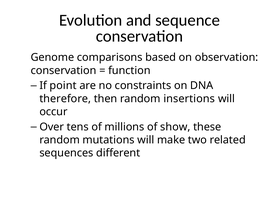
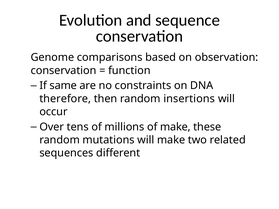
point: point -> same
of show: show -> make
